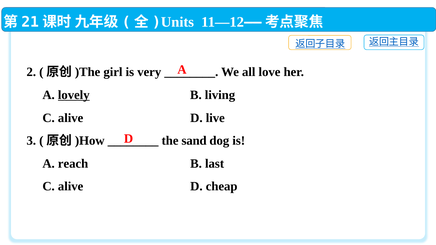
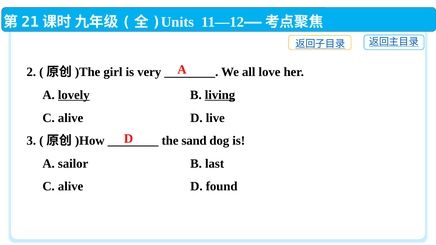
living underline: none -> present
reach: reach -> sailor
cheap: cheap -> found
